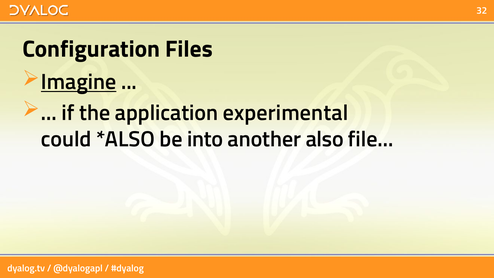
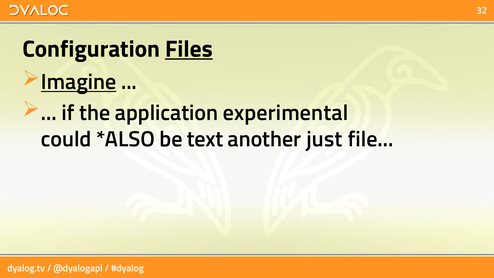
Files underline: none -> present
into: into -> text
also: also -> just
